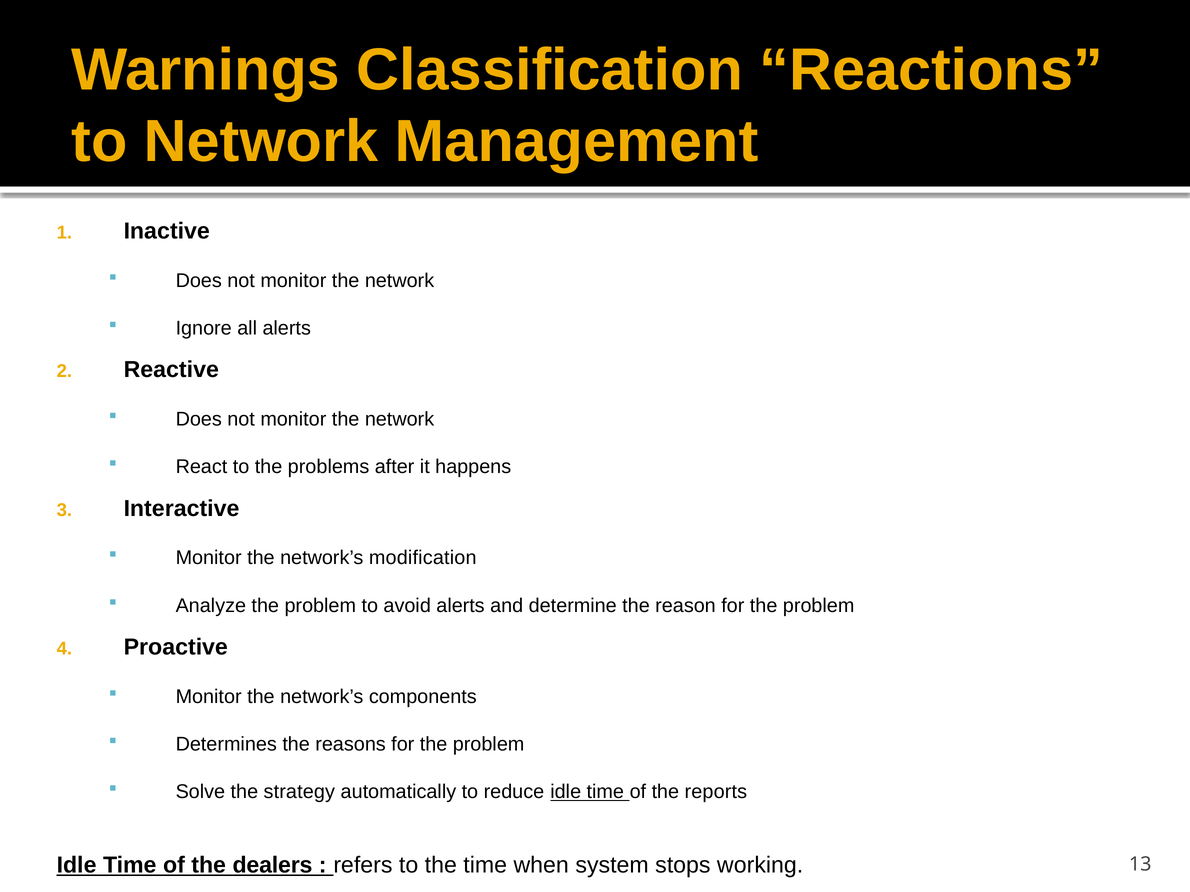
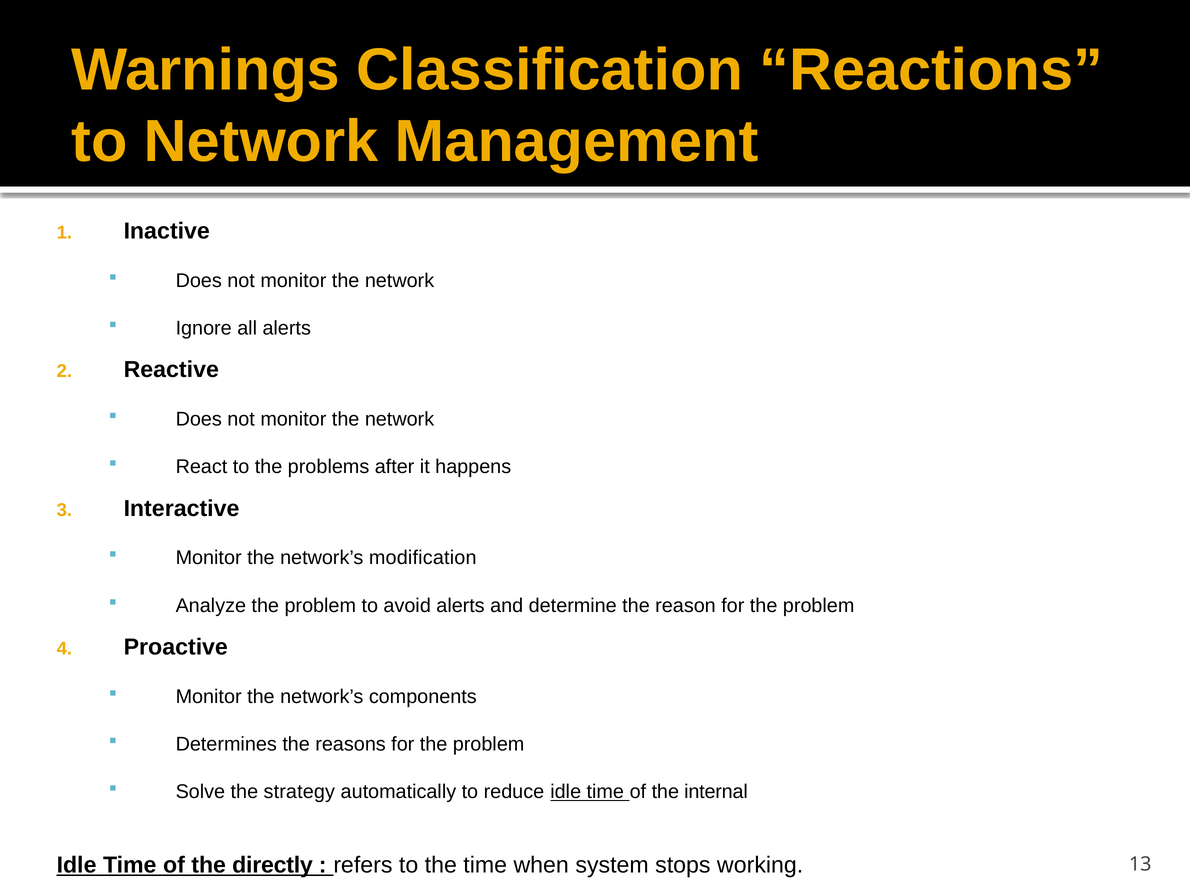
reports: reports -> internal
dealers: dealers -> directly
